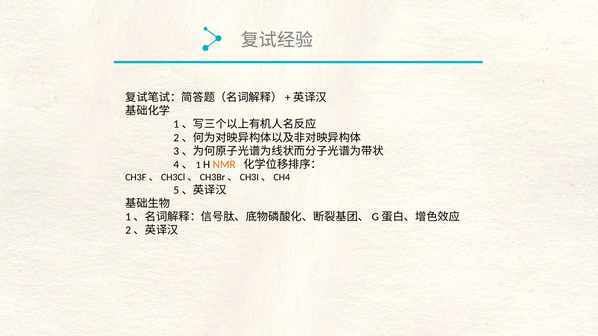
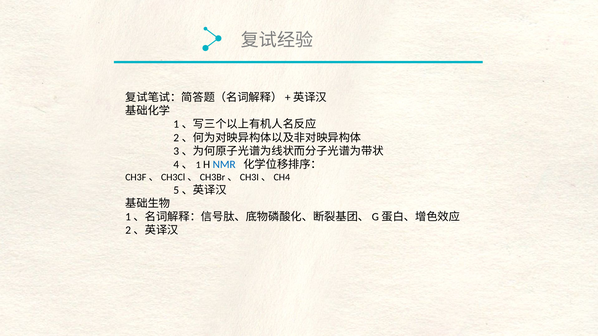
NMR colour: orange -> blue
